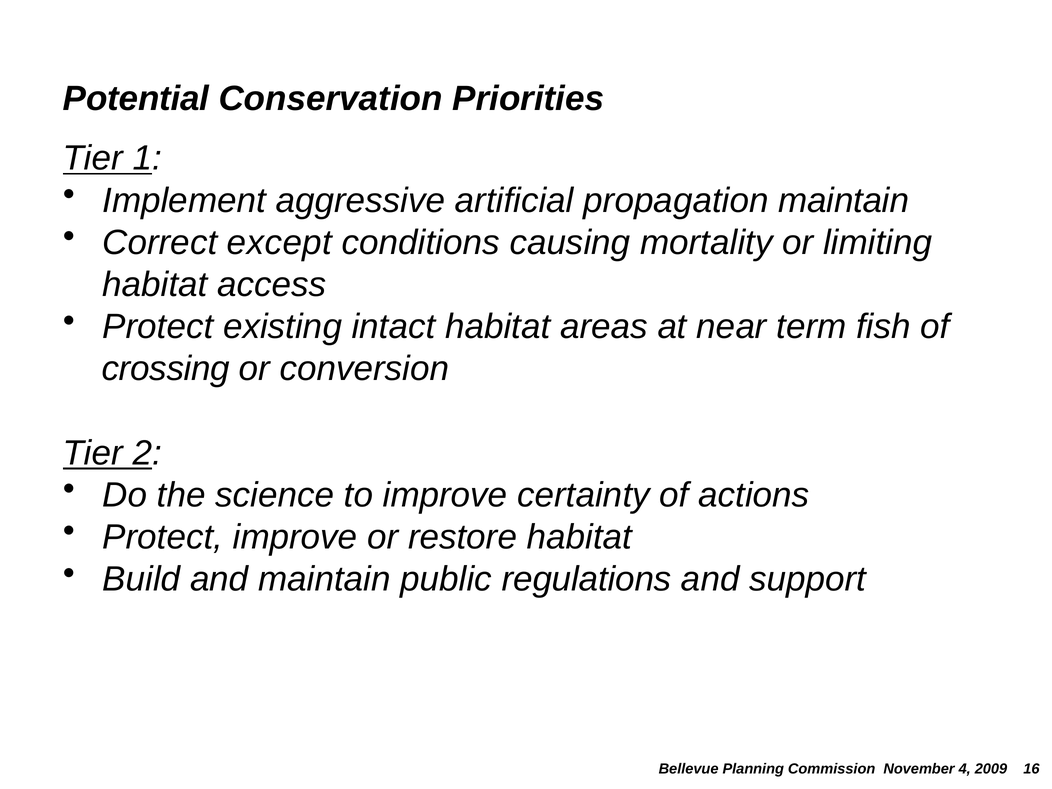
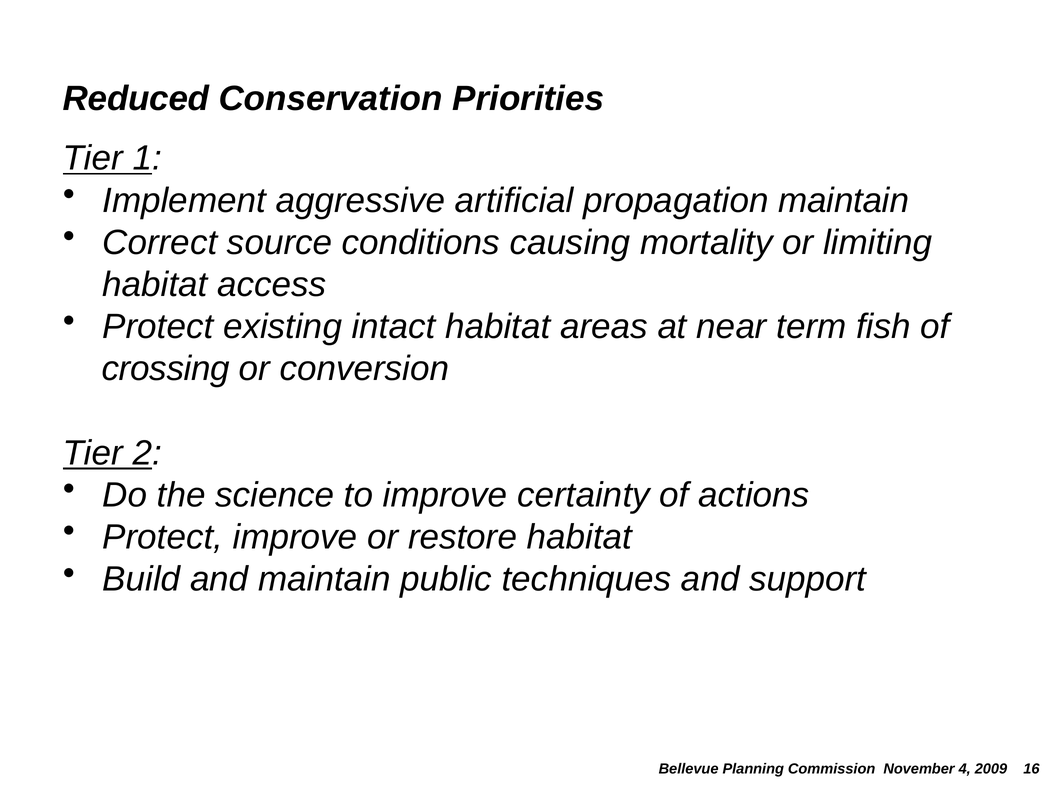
Potential: Potential -> Reduced
except: except -> source
regulations: regulations -> techniques
